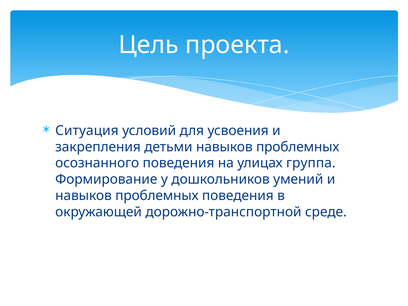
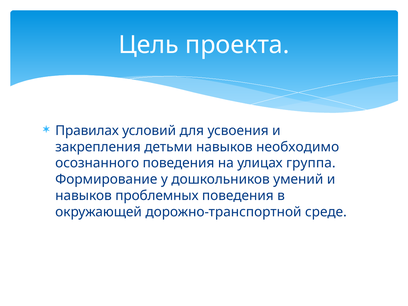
Ситуация: Ситуация -> Правилах
детьми навыков проблемных: проблемных -> необходимо
